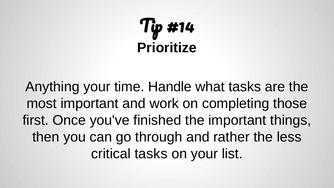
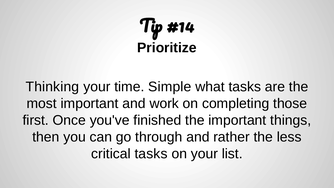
Anything: Anything -> Thinking
Handle: Handle -> Simple
